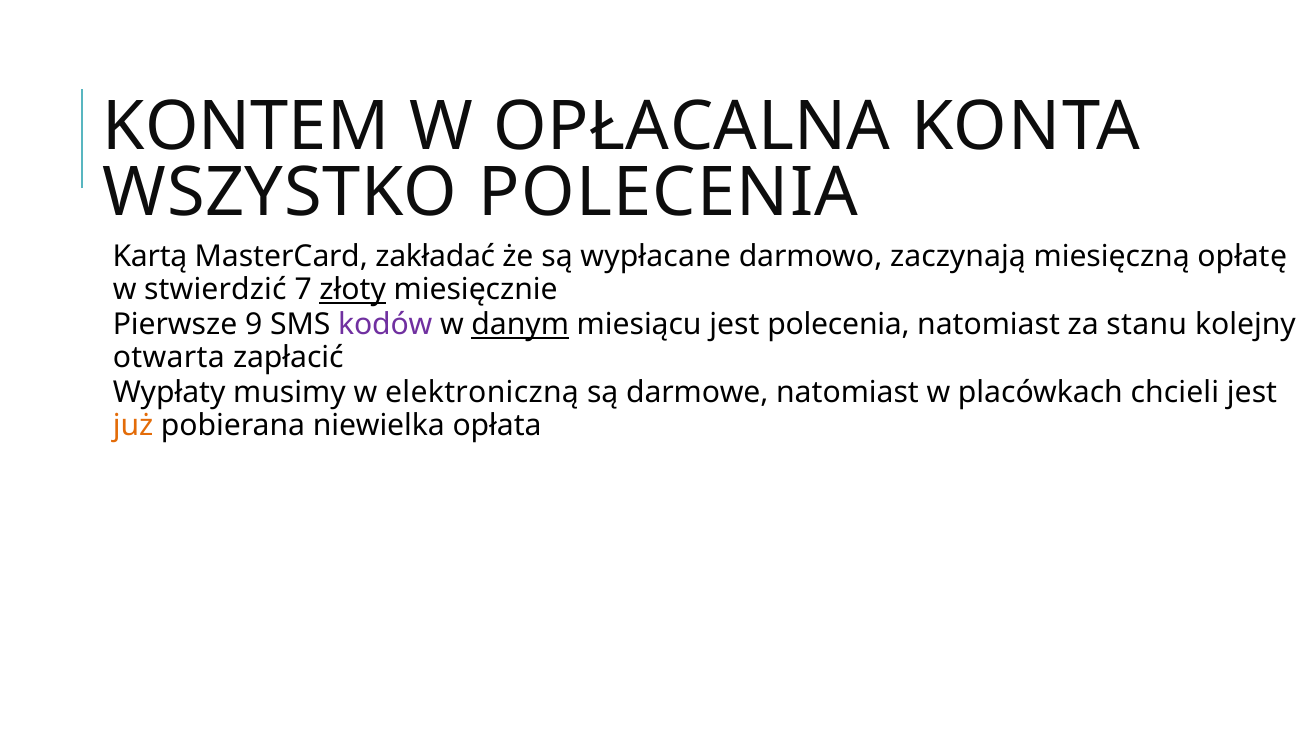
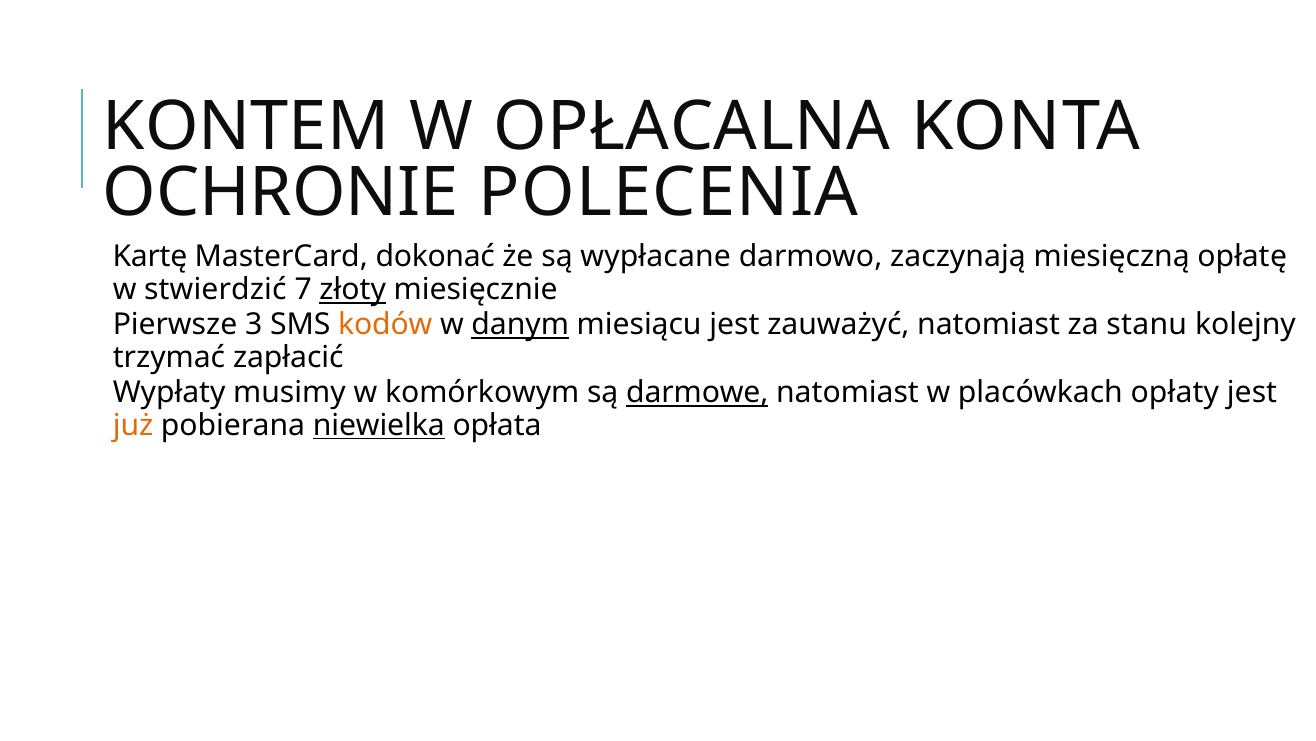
WSZYSTKO: WSZYSTKO -> OCHRONIE
Kartą: Kartą -> Kartę
zakładać: zakładać -> dokonać
9: 9 -> 3
kodów colour: purple -> orange
jest polecenia: polecenia -> zauważyć
otwarta: otwarta -> trzymać
elektroniczną: elektroniczną -> komórkowym
darmowe underline: none -> present
chcieli: chcieli -> opłaty
niewielka underline: none -> present
